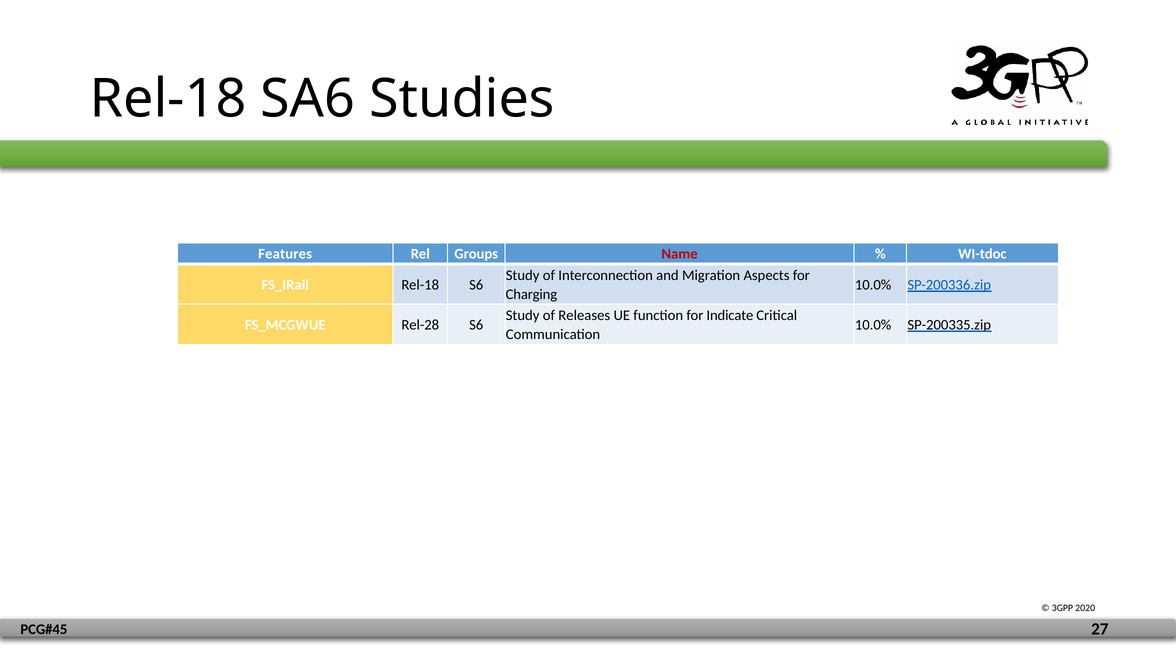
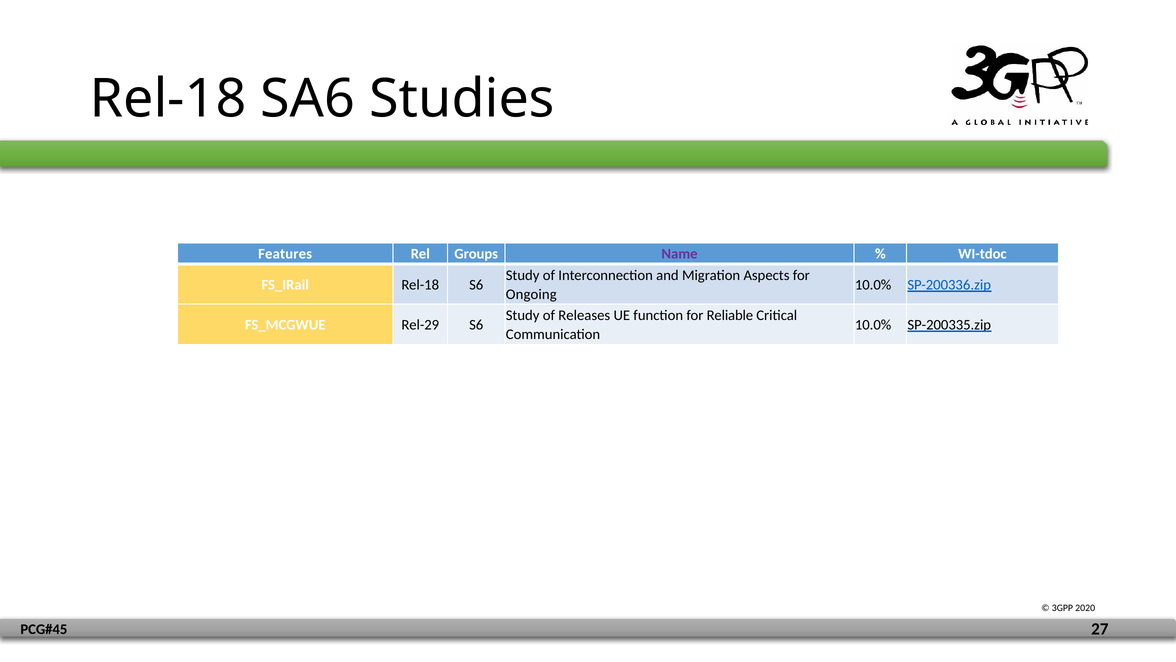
Name colour: red -> purple
Charging: Charging -> Ongoing
Indicate: Indicate -> Reliable
Rel-28: Rel-28 -> Rel-29
